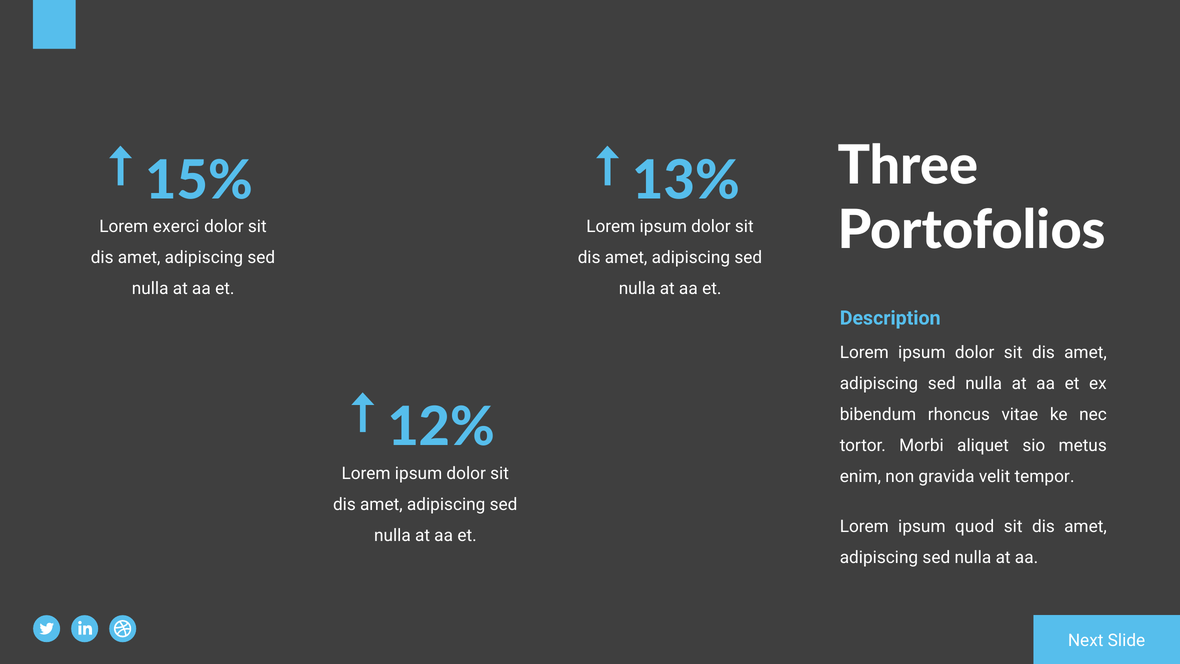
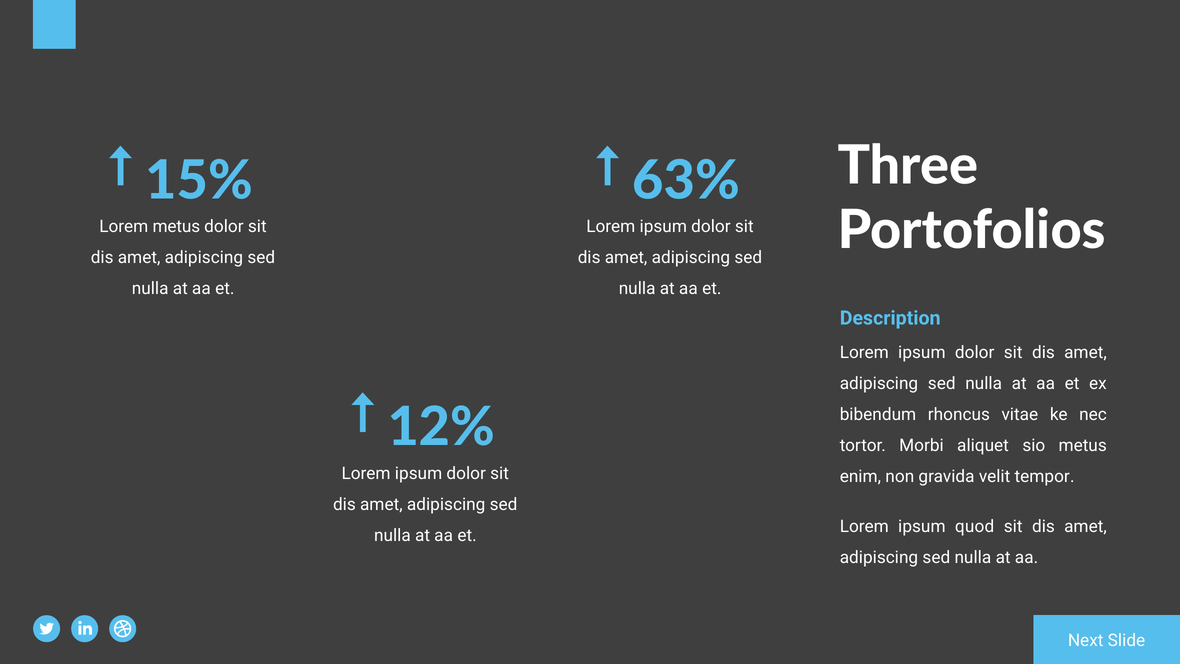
13%: 13% -> 63%
Lorem exerci: exerci -> metus
